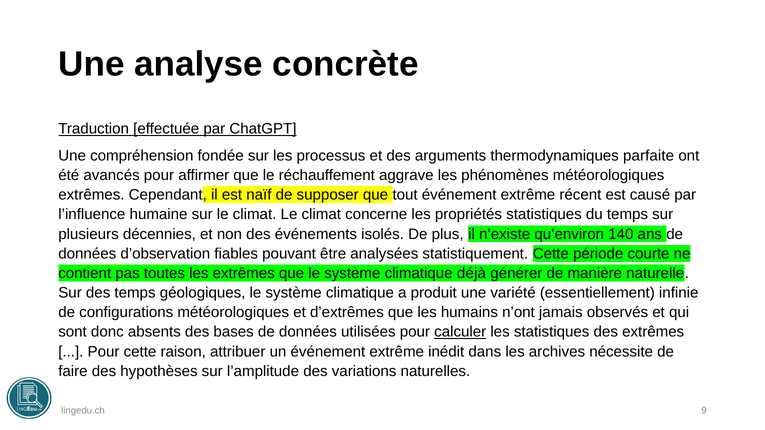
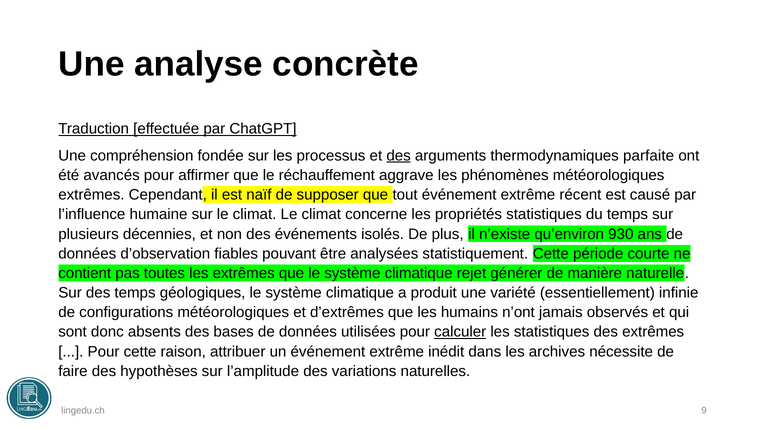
des at (399, 156) underline: none -> present
140: 140 -> 930
déjà: déjà -> rejet
